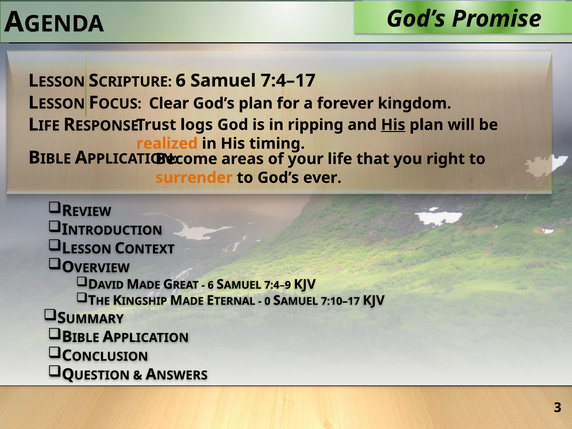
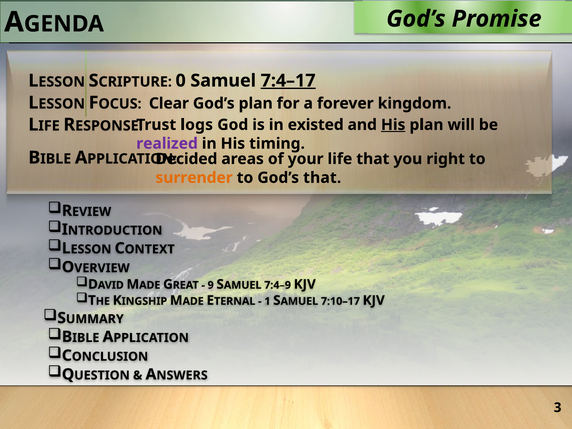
6 at (181, 81): 6 -> 0
7:4–17 underline: none -> present
ripping: ripping -> existed
realized colour: orange -> purple
Become: Become -> Decided
God’s ever: ever -> that
6 at (211, 285): 6 -> 9
0: 0 -> 1
